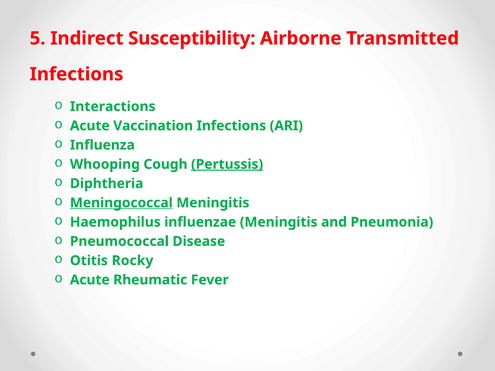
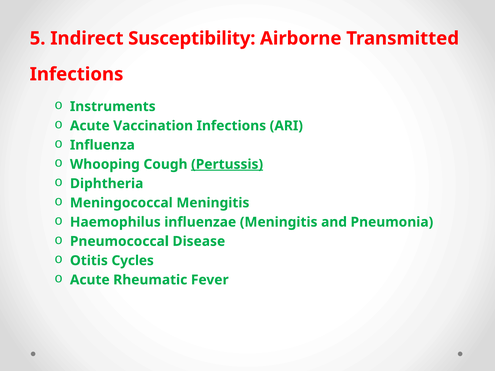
Interactions: Interactions -> Instruments
Meningococcal underline: present -> none
Rocky: Rocky -> Cycles
